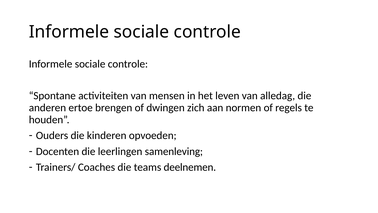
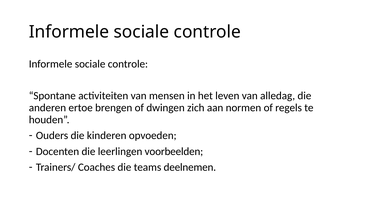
samenleving: samenleving -> voorbeelden
